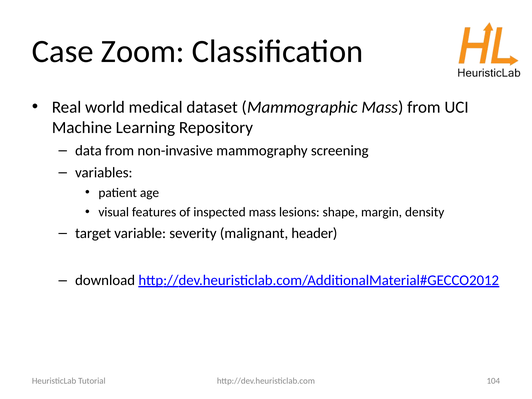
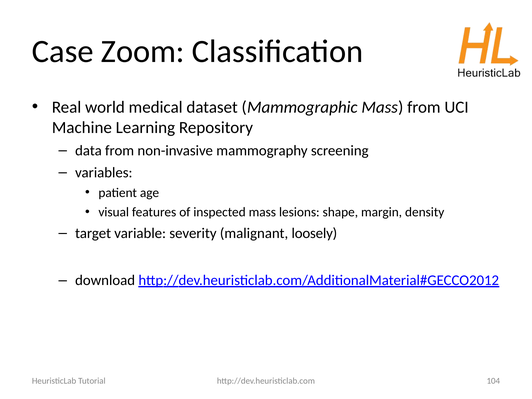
header: header -> loosely
